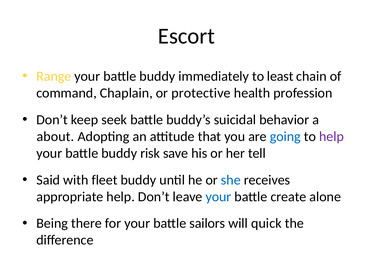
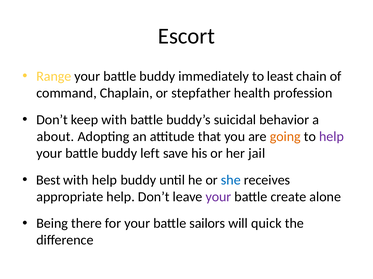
protective: protective -> stepfather
keep seek: seek -> with
going colour: blue -> orange
risk: risk -> left
tell: tell -> jail
Said: Said -> Best
with fleet: fleet -> help
your at (218, 197) colour: blue -> purple
